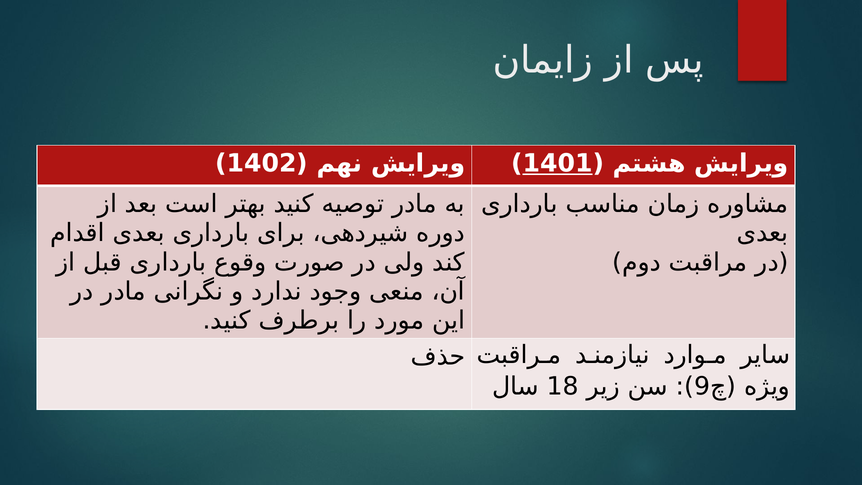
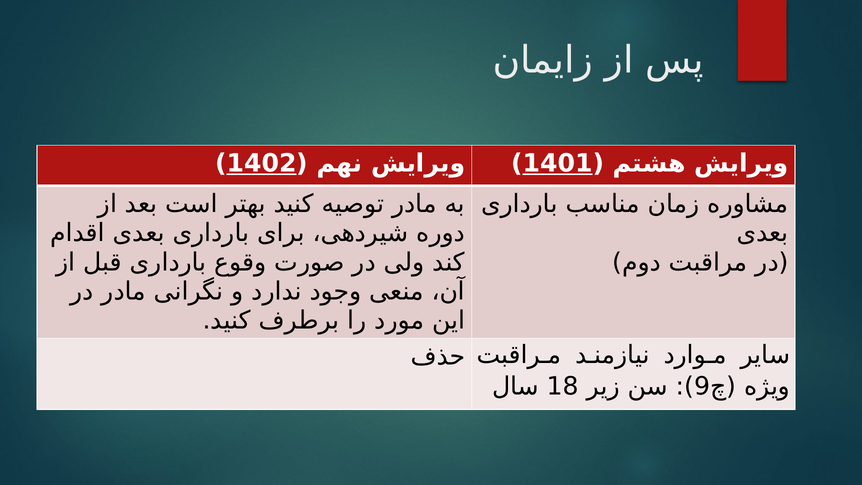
1402 underline: none -> present
